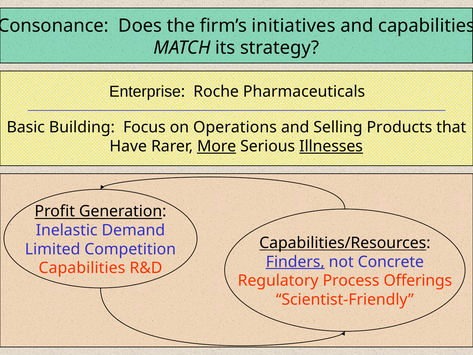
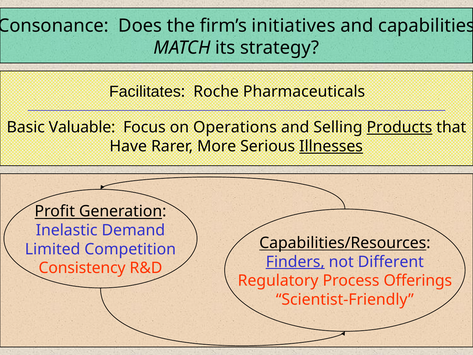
Enterprise: Enterprise -> Facilitates
Building: Building -> Valuable
Products underline: none -> present
More underline: present -> none
Concrete: Concrete -> Different
Capabilities at (82, 268): Capabilities -> Consistency
